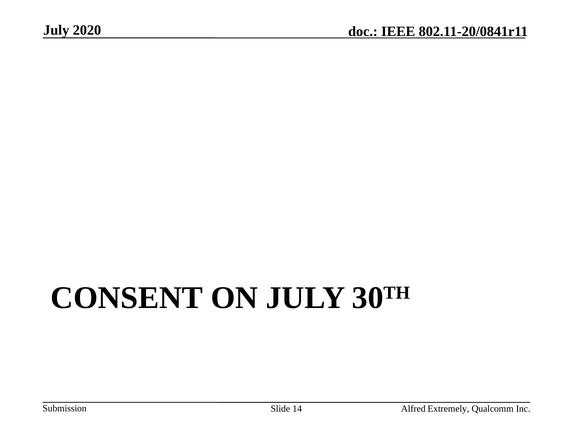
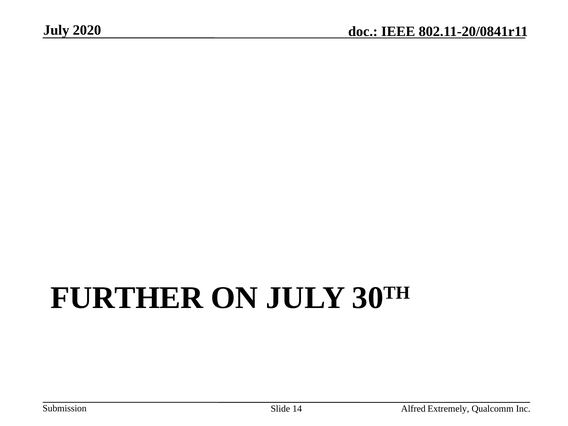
CONSENT: CONSENT -> FURTHER
